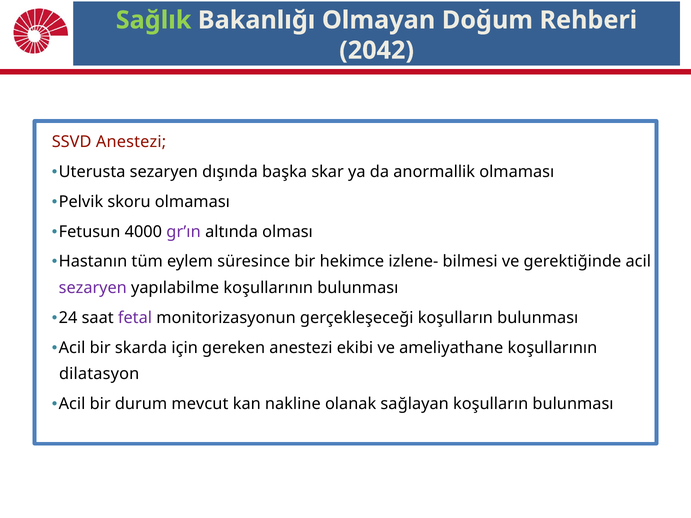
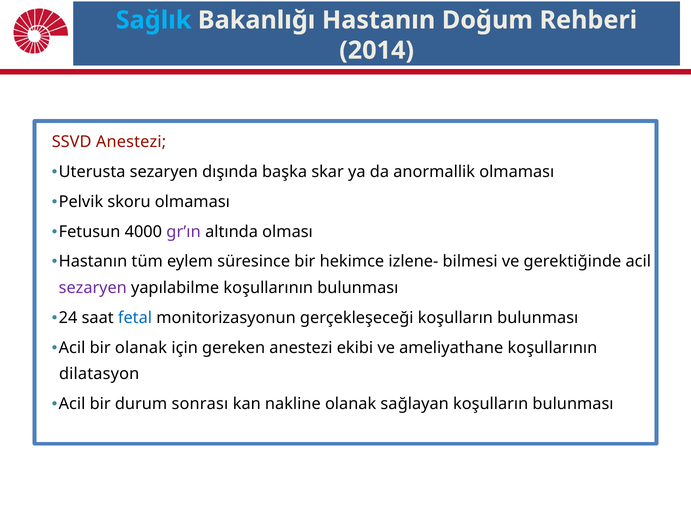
Sağlık colour: light green -> light blue
Bakanlığı Olmayan: Olmayan -> Hastanın
2042: 2042 -> 2014
fetal colour: purple -> blue
bir skarda: skarda -> olanak
mevcut: mevcut -> sonrası
